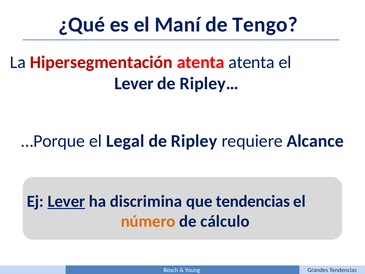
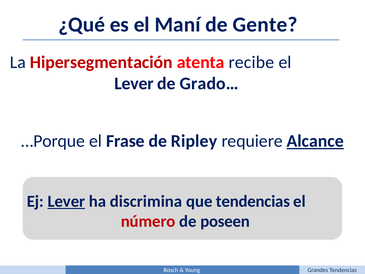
Tengo: Tengo -> Gente
atenta atenta: atenta -> recibe
Ripley…: Ripley… -> Grado…
Legal: Legal -> Frase
Alcance underline: none -> present
número colour: orange -> red
cálculo: cálculo -> poseen
